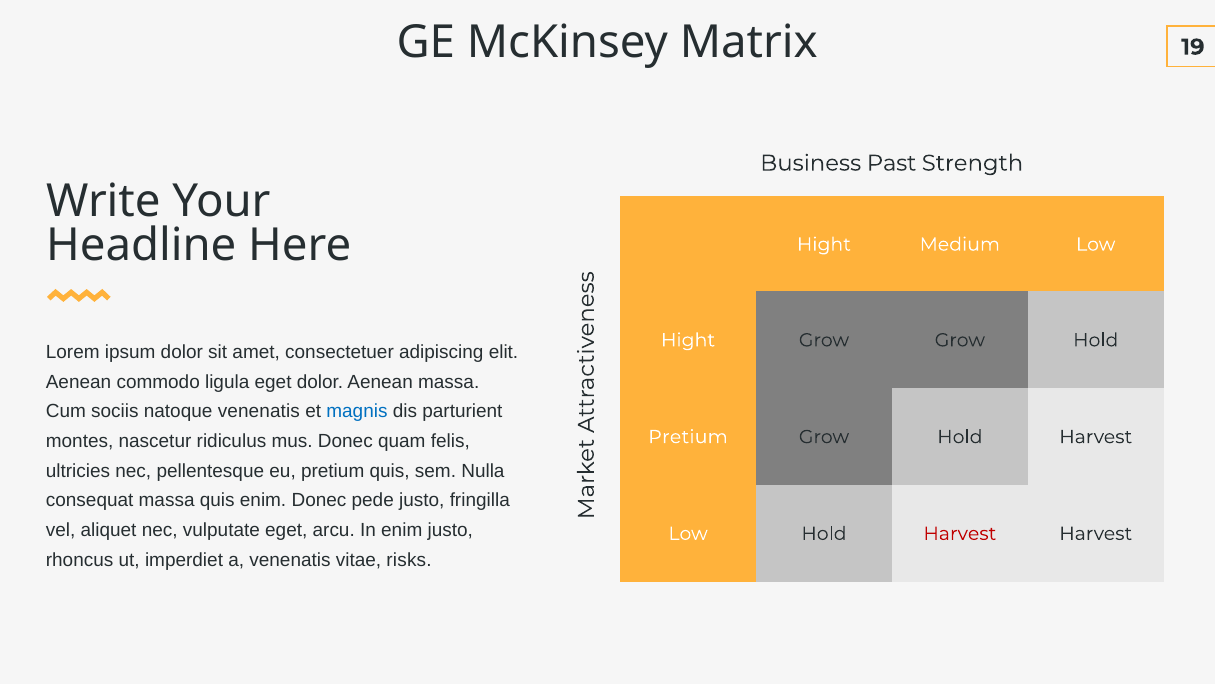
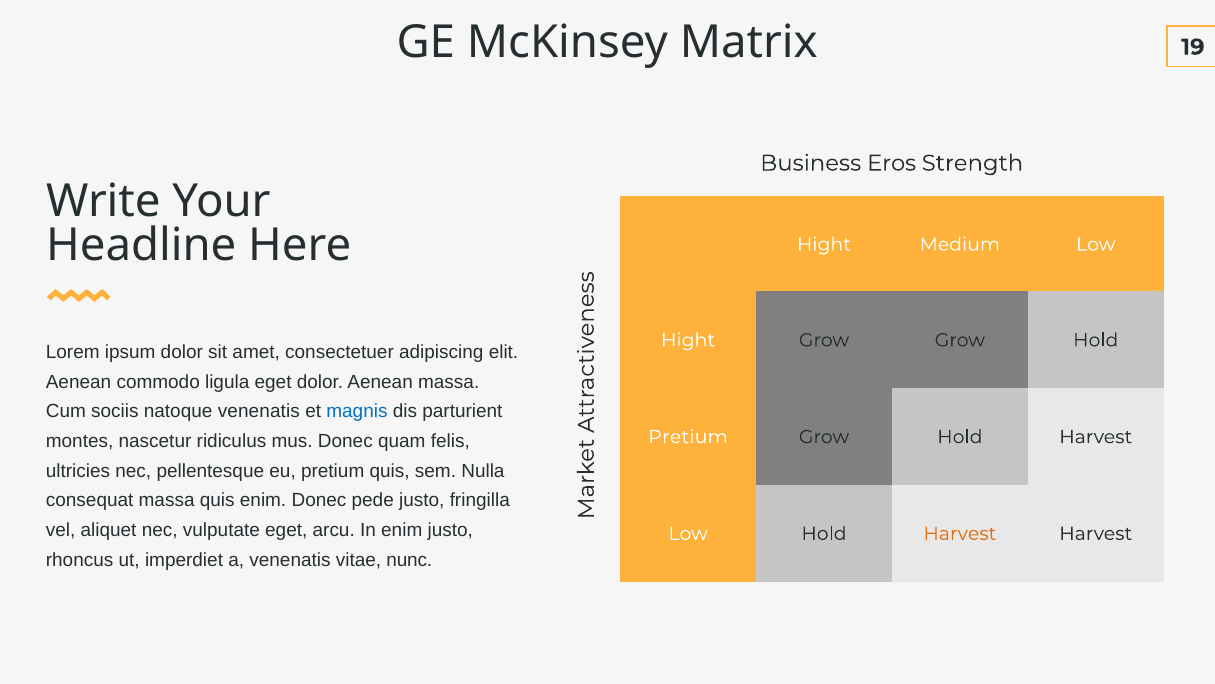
Past: Past -> Eros
Harvest at (960, 533) colour: red -> orange
risks: risks -> nunc
